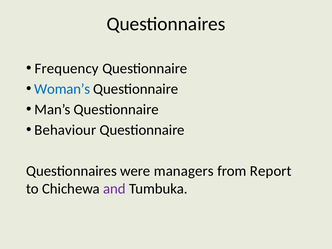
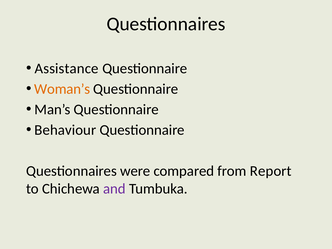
Frequency: Frequency -> Assistance
Woman’s colour: blue -> orange
managers: managers -> compared
